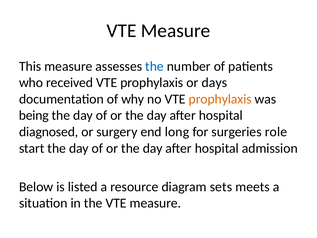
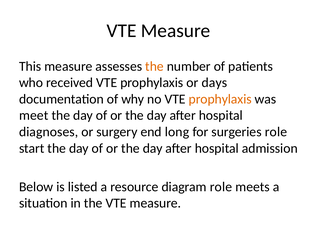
the at (154, 66) colour: blue -> orange
being: being -> meet
diagnosed: diagnosed -> diagnoses
diagram sets: sets -> role
